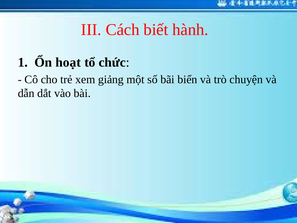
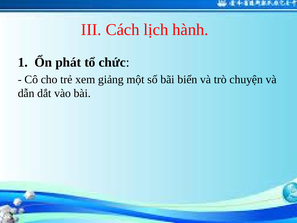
biết: biết -> lịch
hoạt: hoạt -> phát
